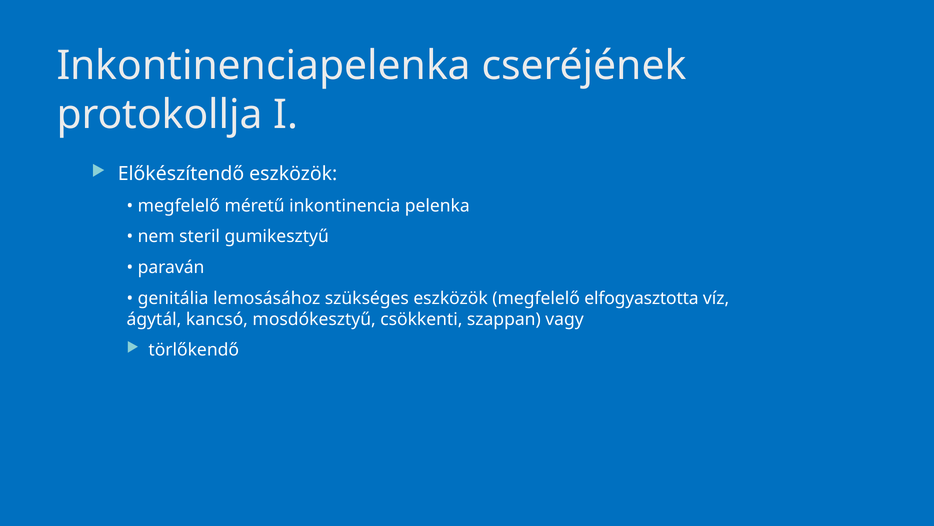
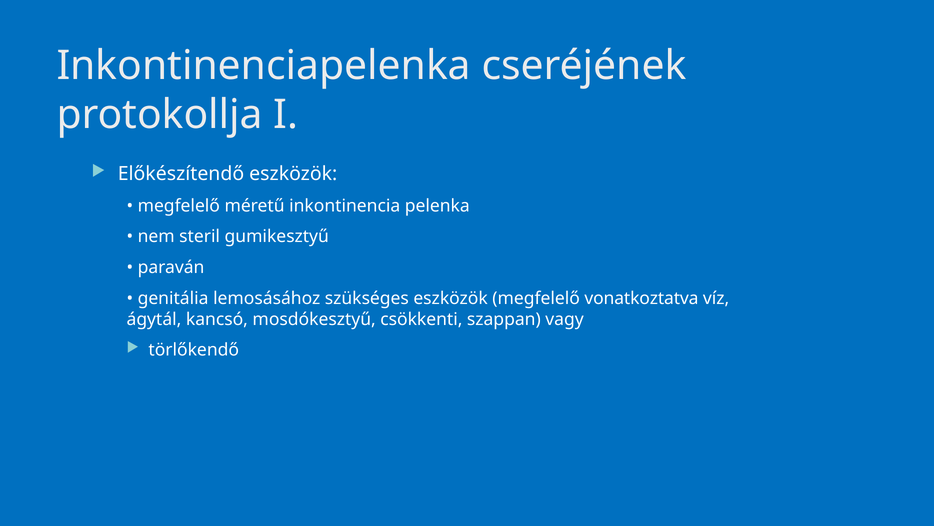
elfogyasztotta: elfogyasztotta -> vonatkoztatva
